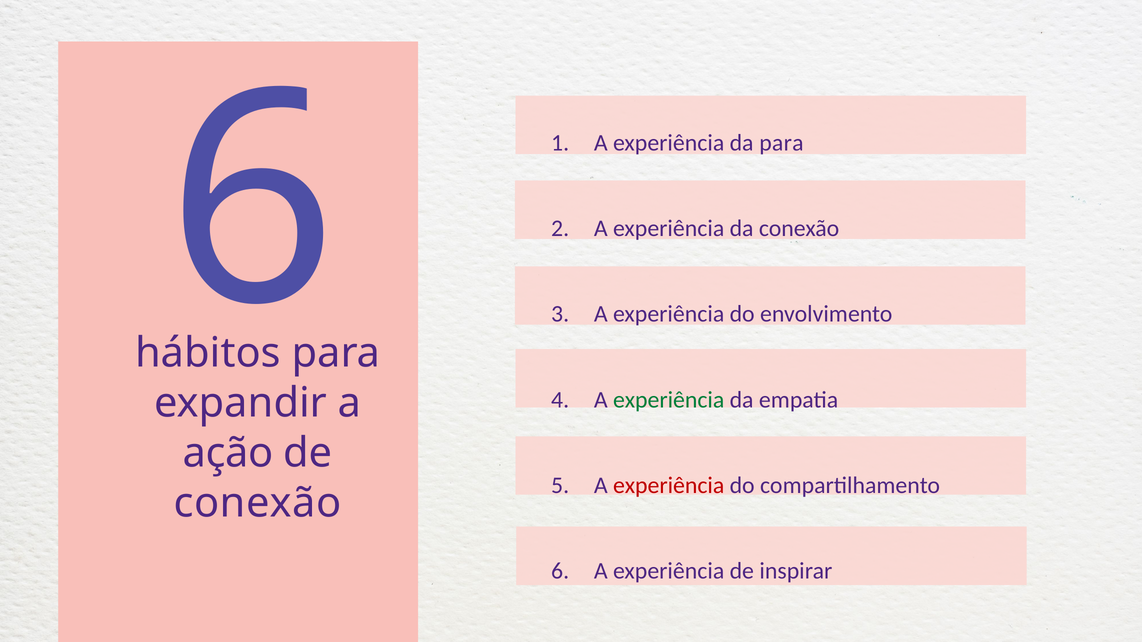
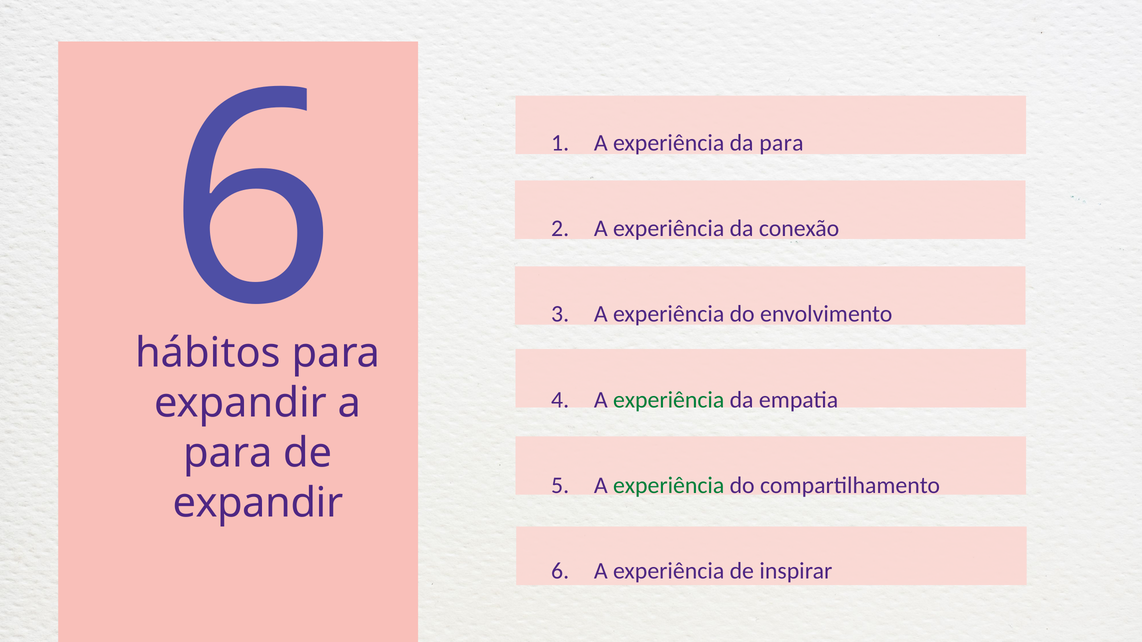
ação at (228, 453): ação -> para
experiência at (669, 486) colour: red -> green
conexão at (258, 503): conexão -> expandir
